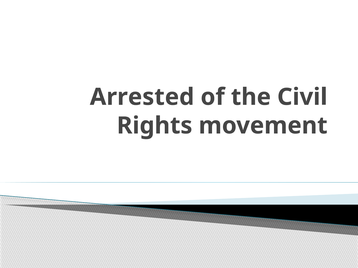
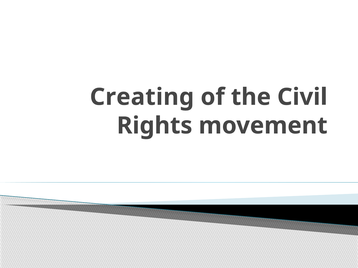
Arrested: Arrested -> Creating
